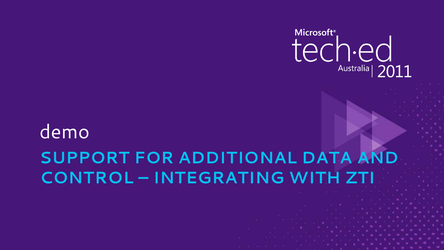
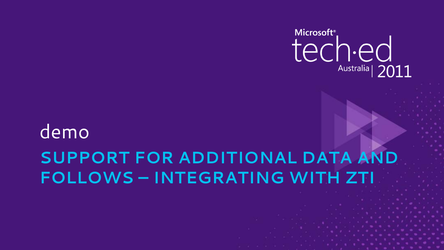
CONTROL: CONTROL -> FOLLOWS
